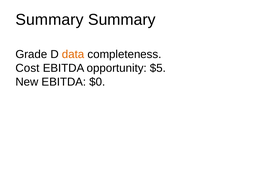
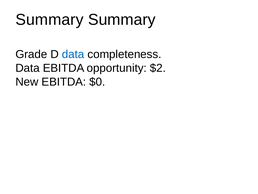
data at (73, 54) colour: orange -> blue
Cost at (27, 68): Cost -> Data
$5: $5 -> $2
